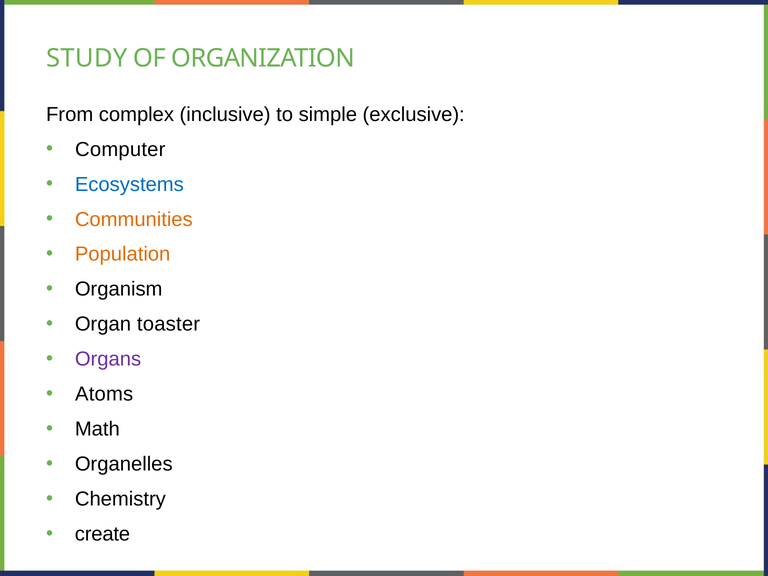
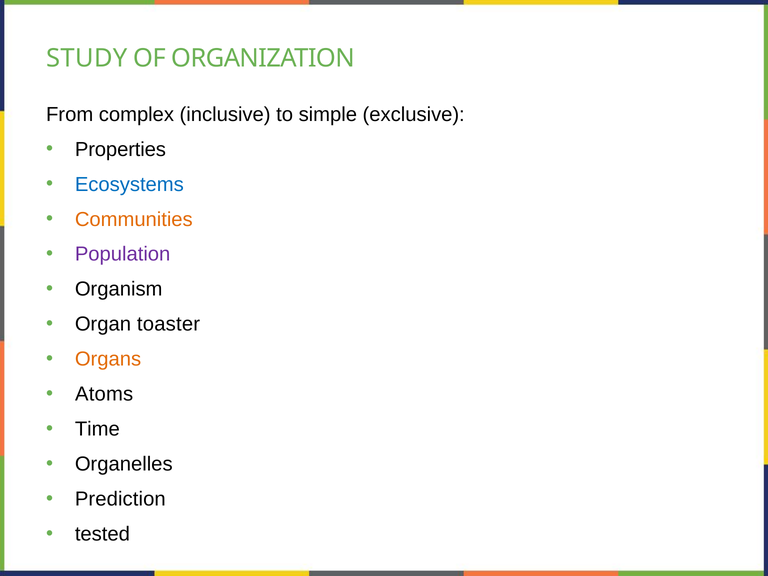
Computer: Computer -> Properties
Population colour: orange -> purple
Organs colour: purple -> orange
Math: Math -> Time
Chemistry: Chemistry -> Prediction
create: create -> tested
